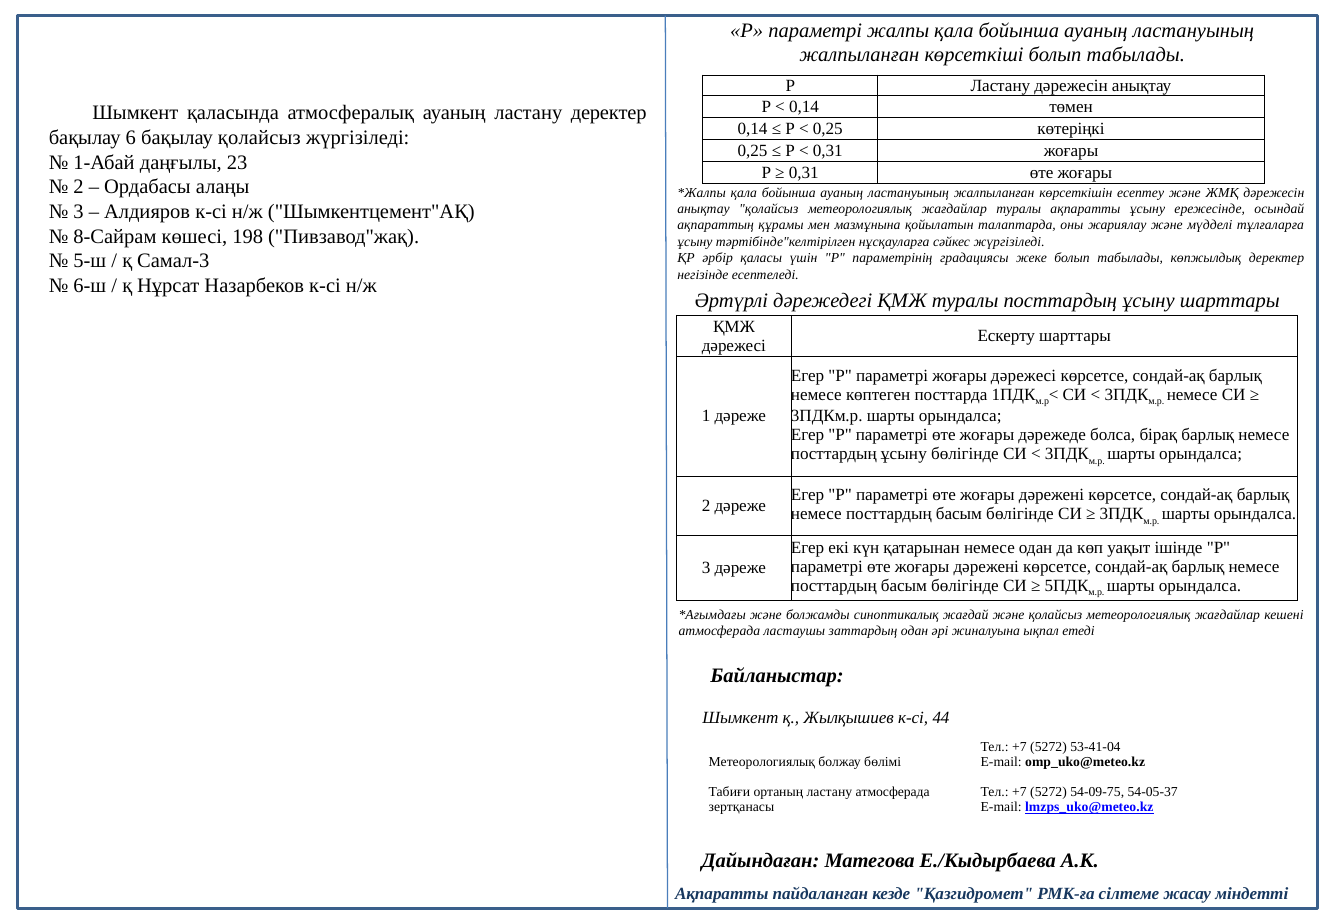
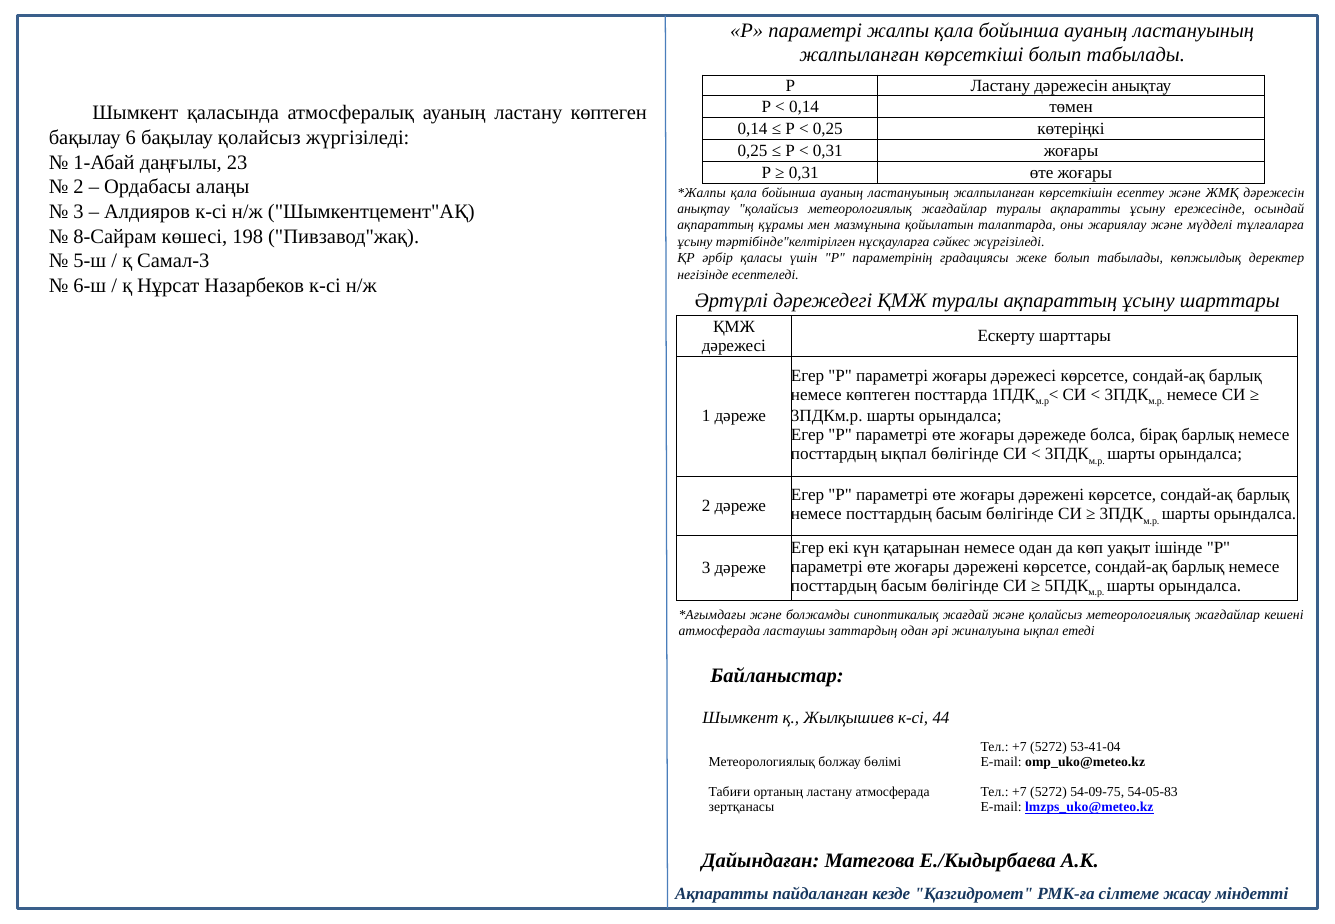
ластану деректер: деректер -> көптеген
туралы посттардың: посттардың -> ақпараттың
ұсыну at (904, 454): ұсыну -> ықпал
54-05-37: 54-05-37 -> 54-05-83
